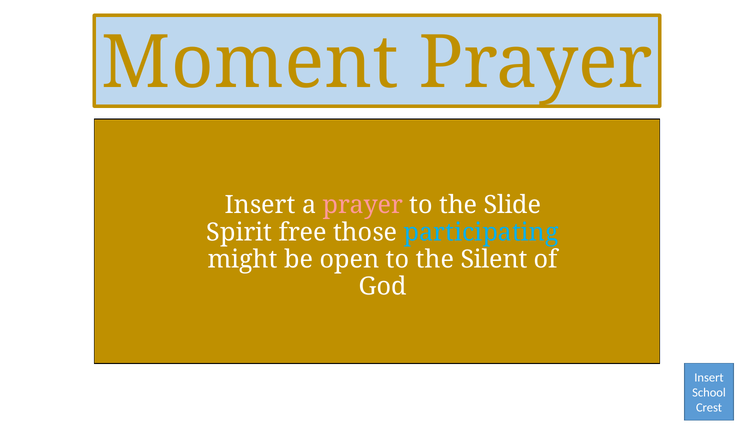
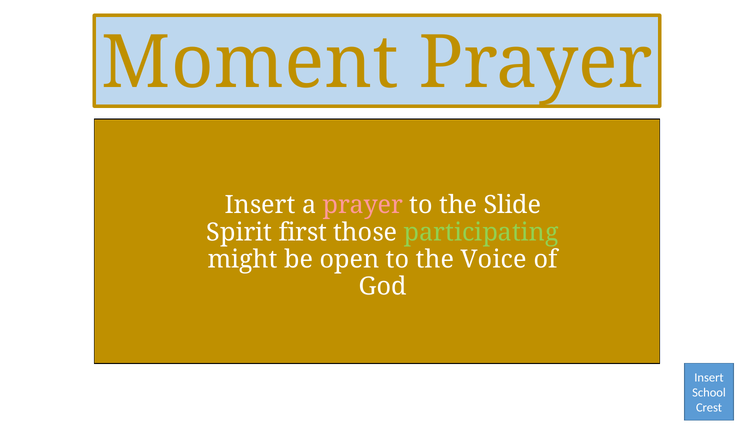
free: free -> first
participating colour: light blue -> light green
Silent: Silent -> Voice
